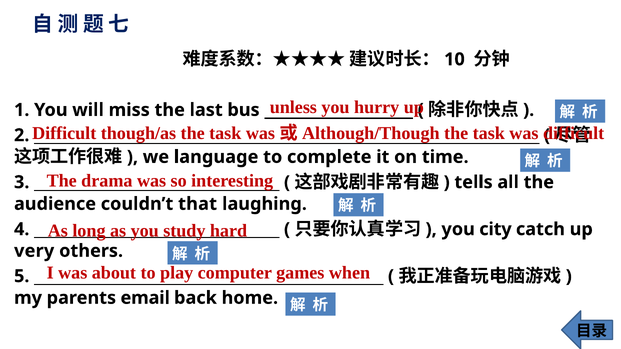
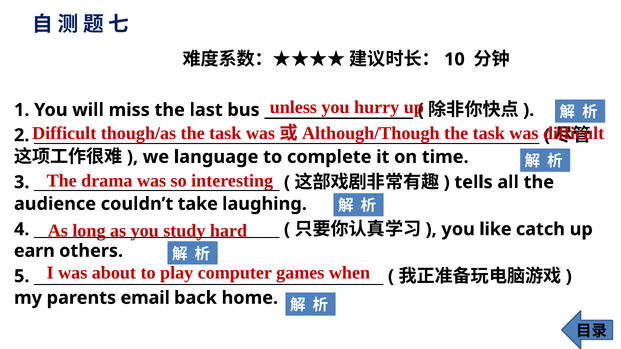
that: that -> take
city: city -> like
very: very -> earn
